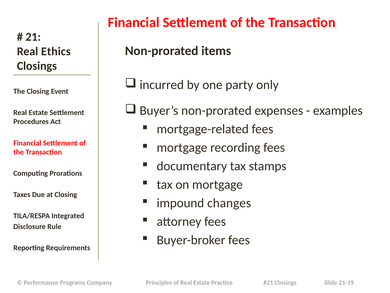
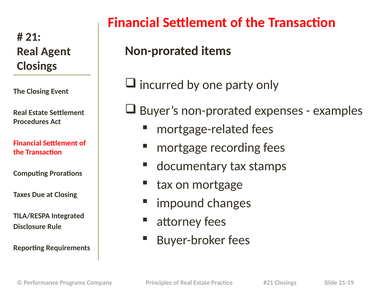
Ethics: Ethics -> Agent
